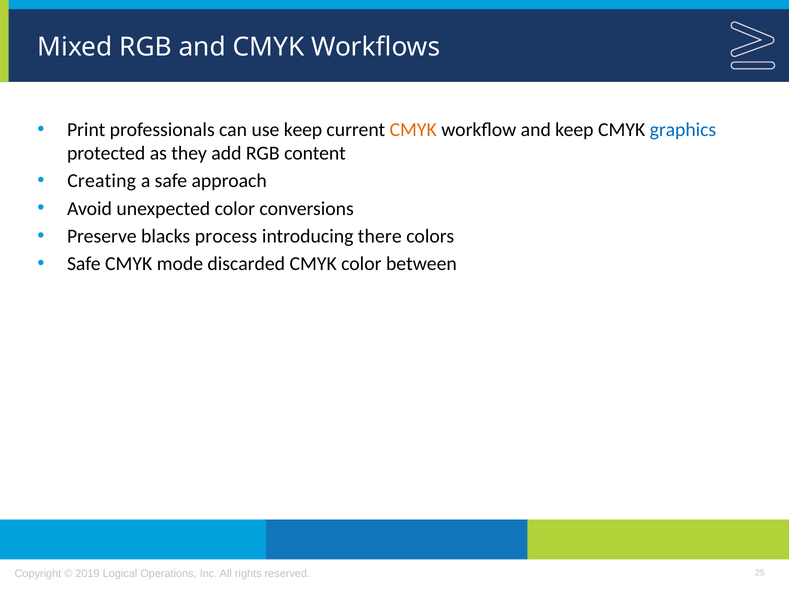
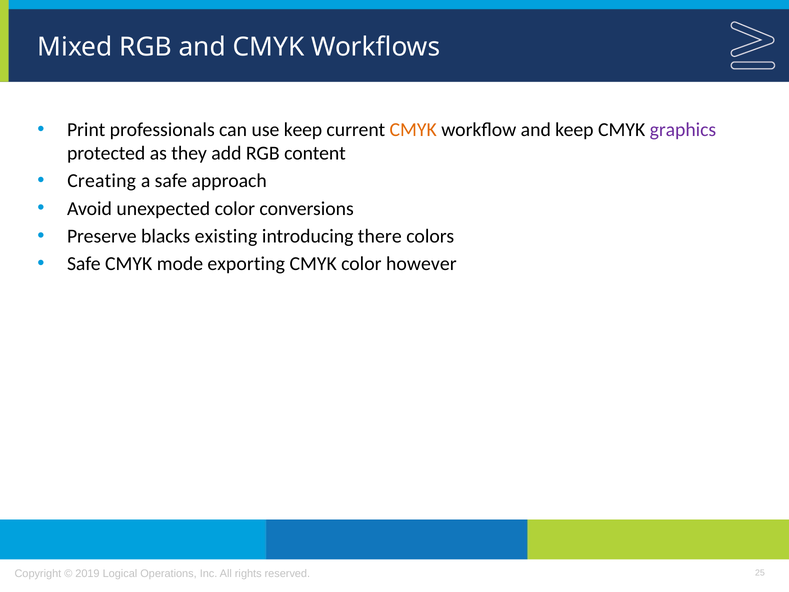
graphics colour: blue -> purple
process: process -> existing
discarded: discarded -> exporting
between: between -> however
